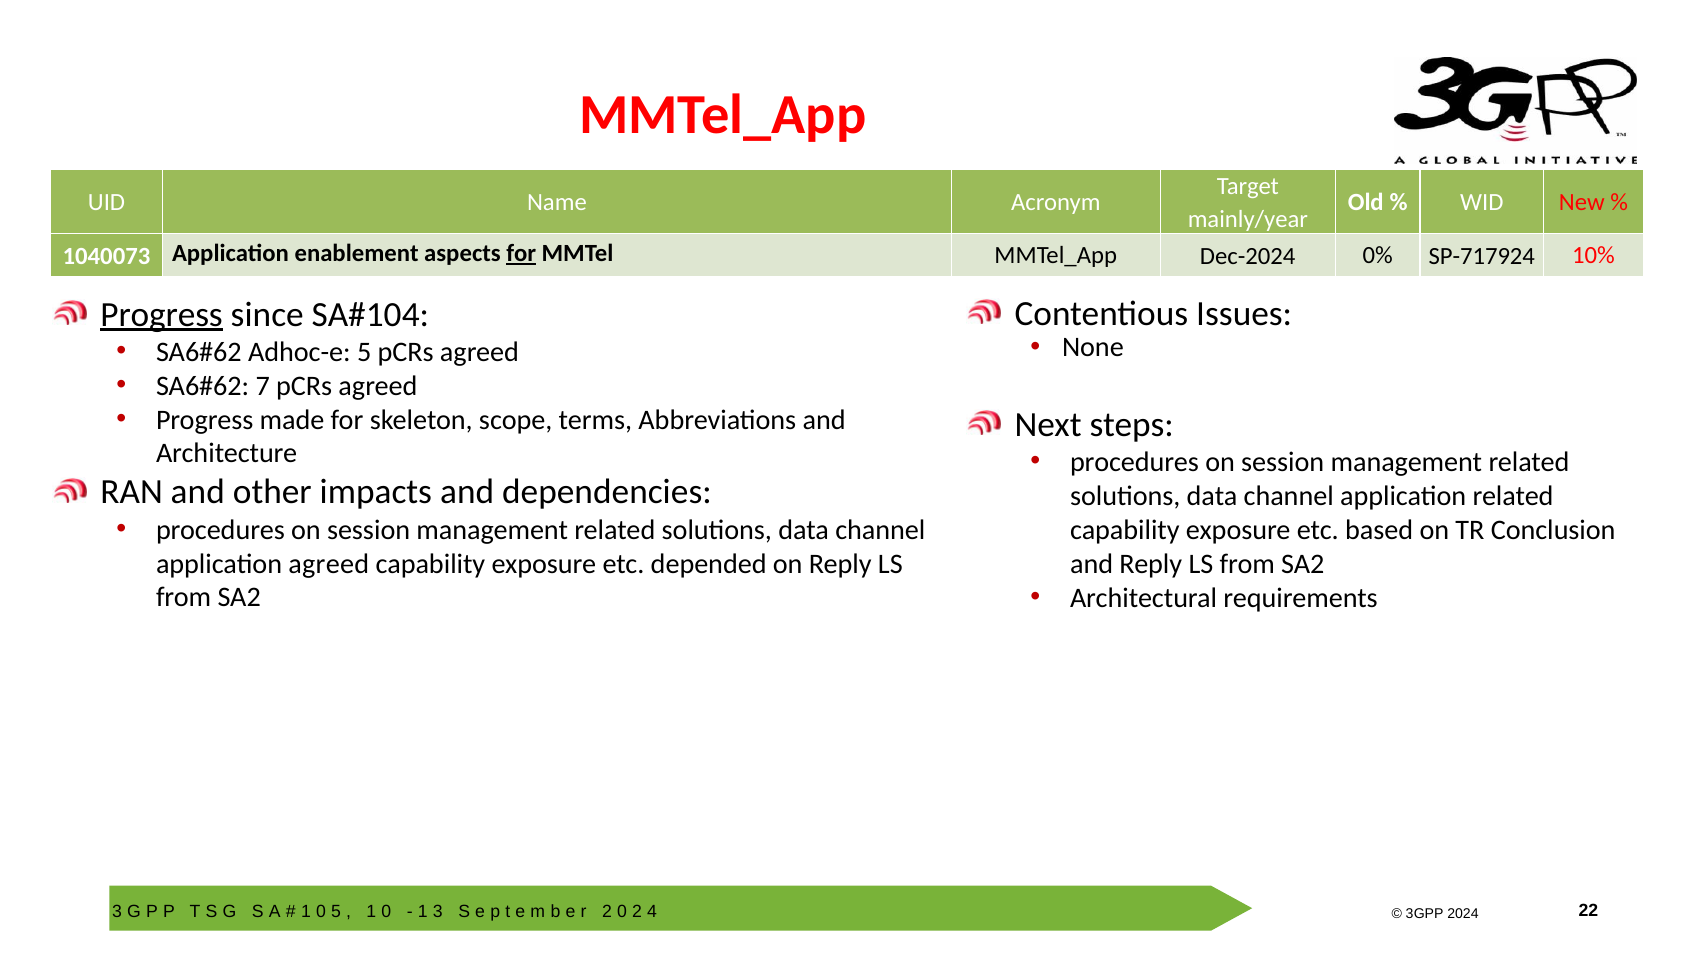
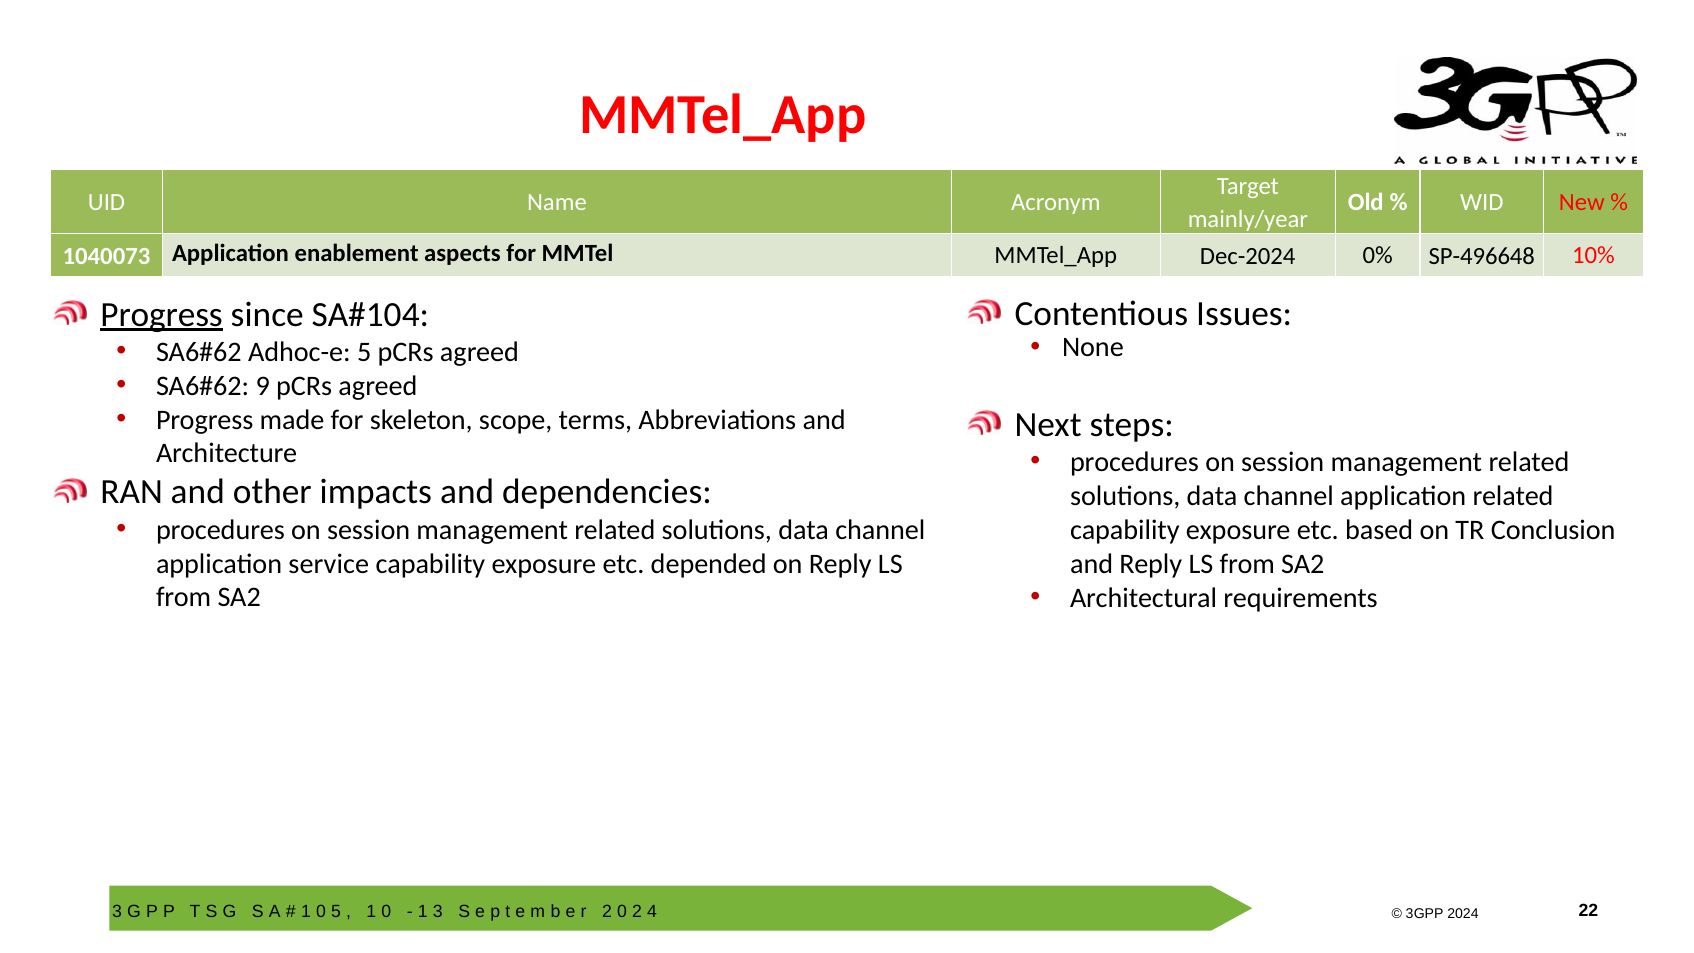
for at (521, 253) underline: present -> none
SP-717924: SP-717924 -> SP-496648
7: 7 -> 9
application agreed: agreed -> service
